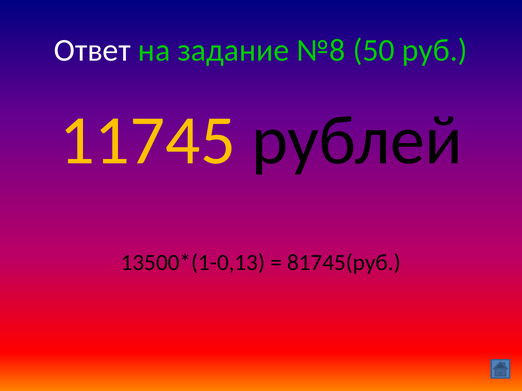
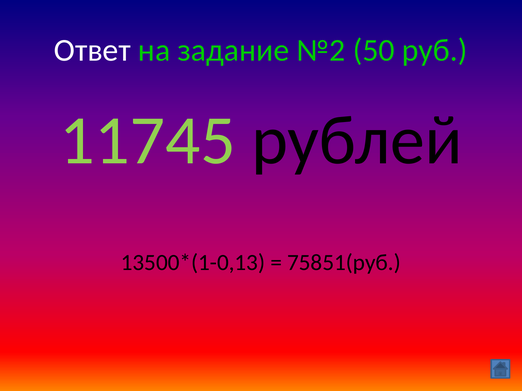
№8: №8 -> №2
11745 colour: yellow -> light green
81745(руб: 81745(руб -> 75851(руб
